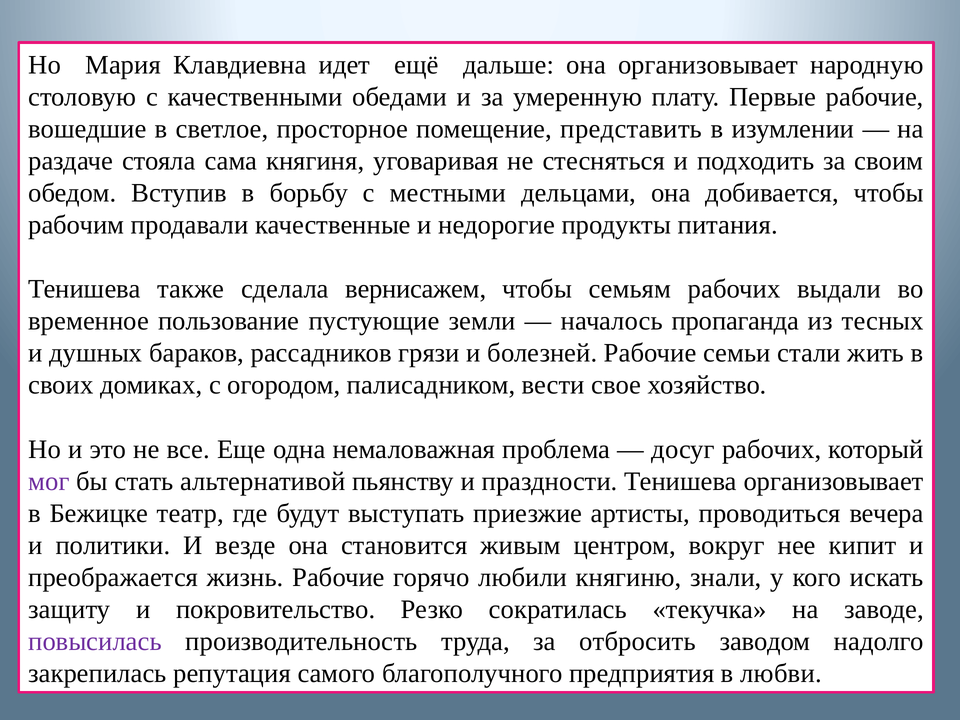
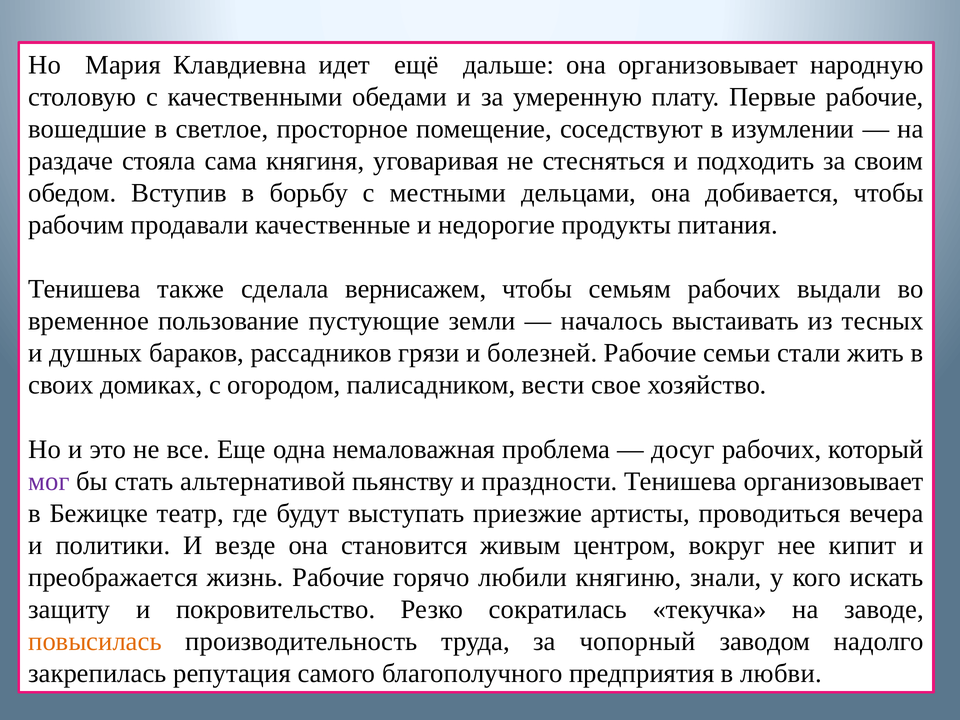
представить: представить -> соседствуют
пропаганда: пропаганда -> выстаивать
повысилась colour: purple -> orange
отбросить: отбросить -> чопорный
